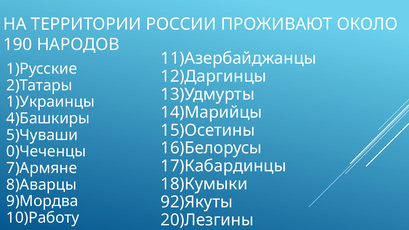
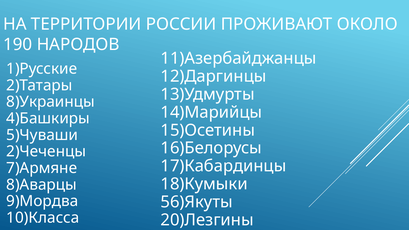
1)Украинцы: 1)Украинцы -> 8)Украинцы
0)Чеченцы: 0)Чеченцы -> 2)Чеченцы
92)Якуты: 92)Якуты -> 56)Якуты
10)Работу: 10)Работу -> 10)Класса
